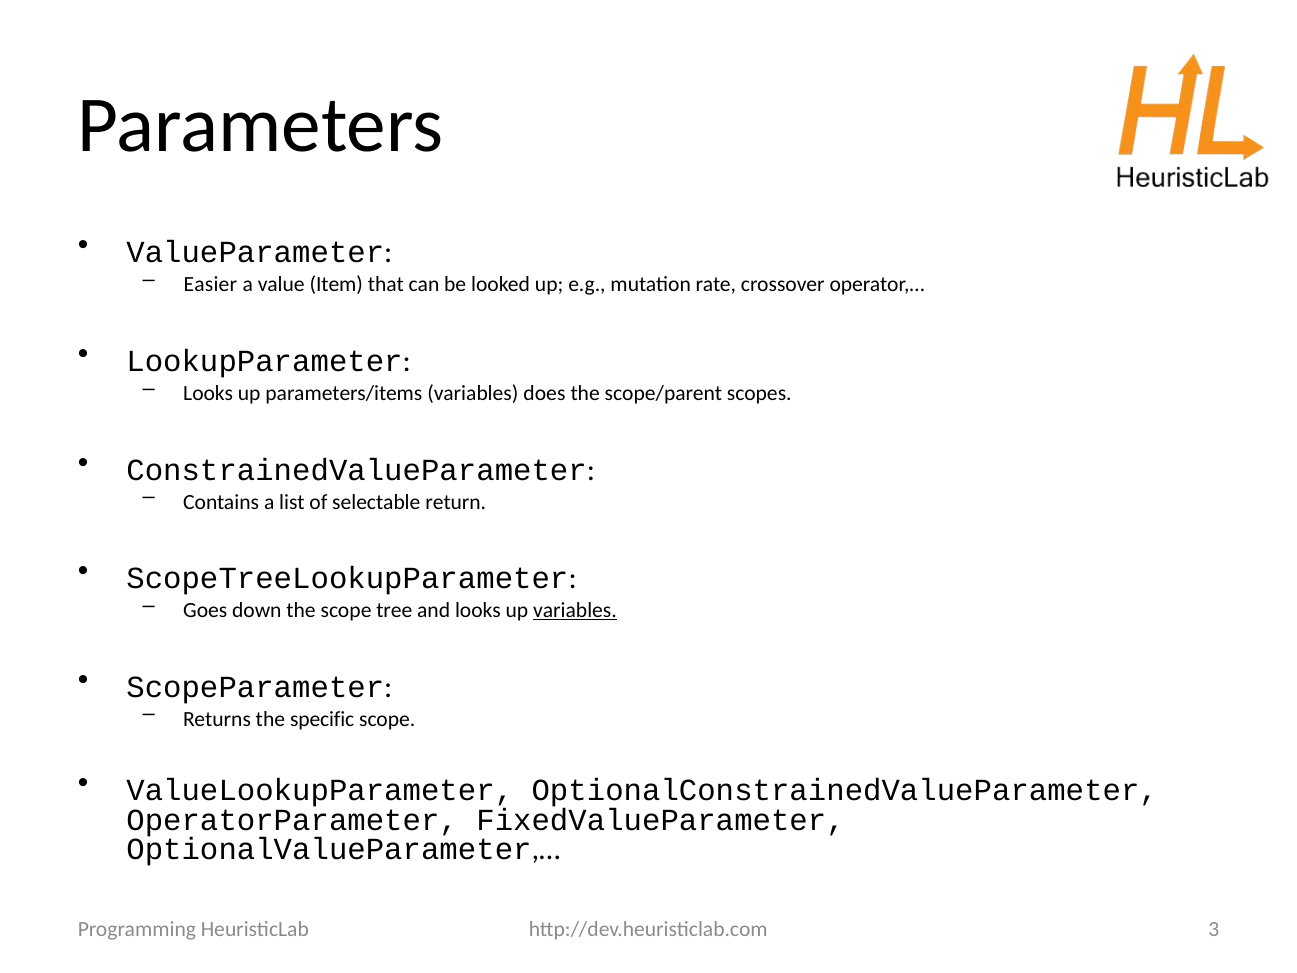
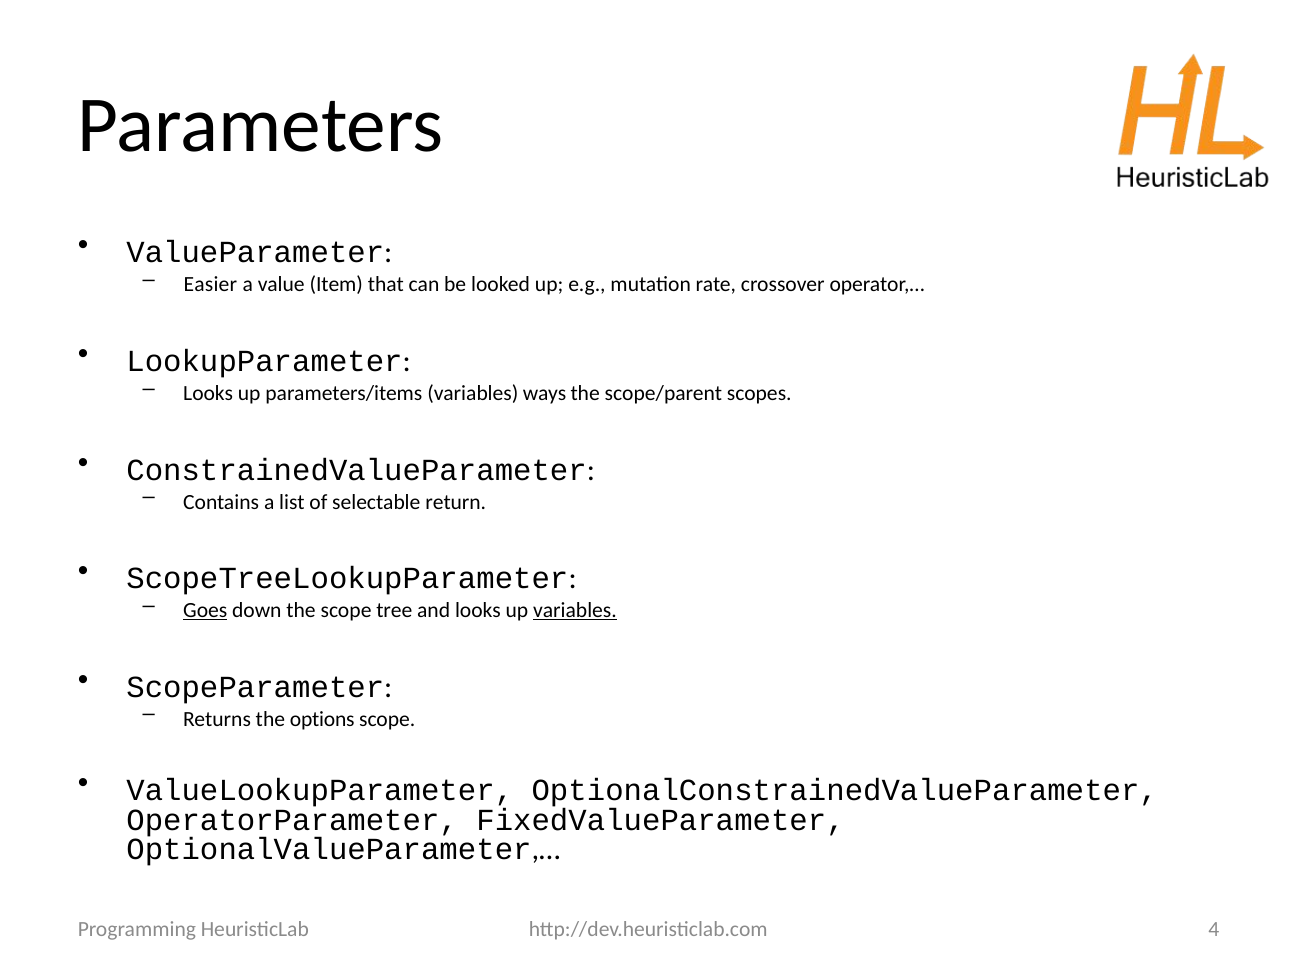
does: does -> ways
Goes underline: none -> present
specific: specific -> options
3: 3 -> 4
